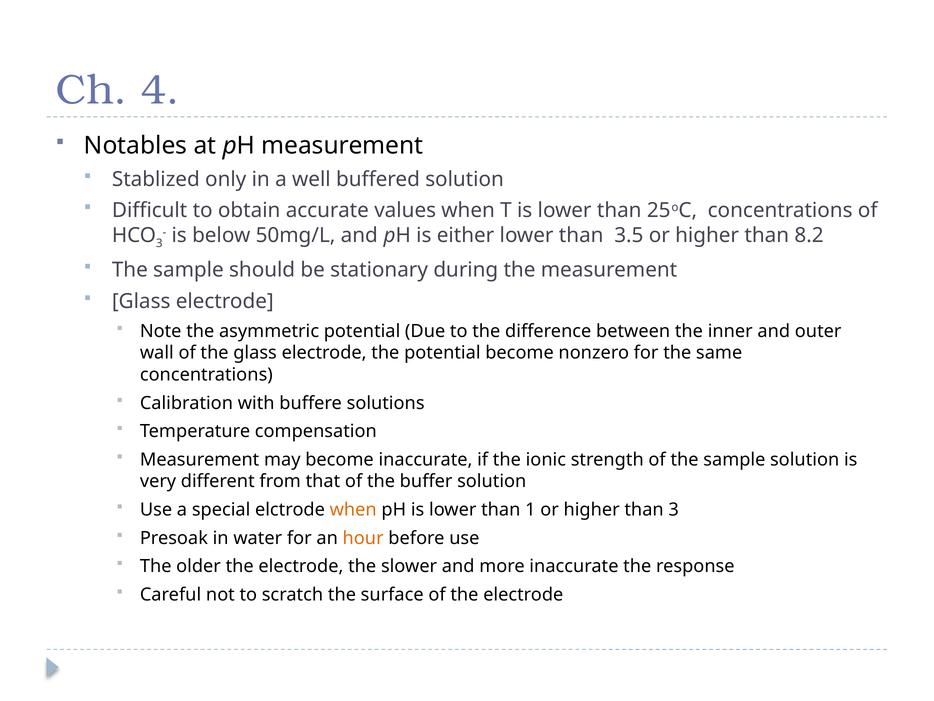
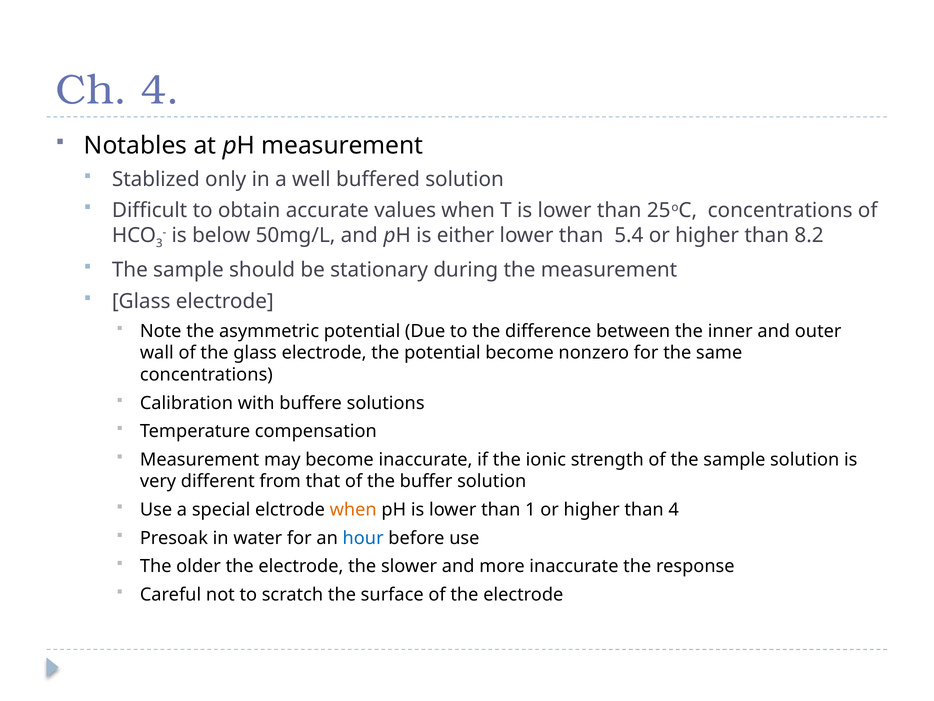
3.5: 3.5 -> 5.4
than 3: 3 -> 4
hour colour: orange -> blue
